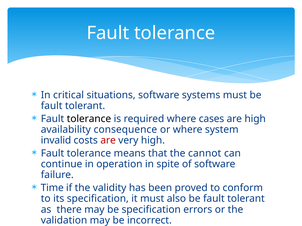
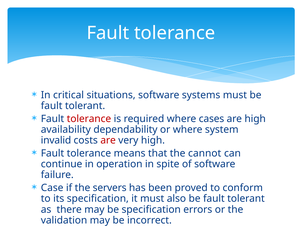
tolerance at (89, 119) colour: black -> red
consequence: consequence -> dependability
Time: Time -> Case
validity: validity -> servers
